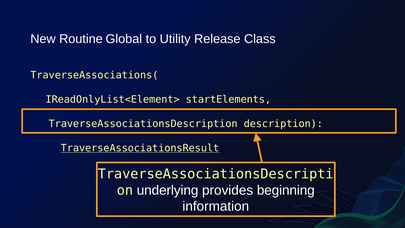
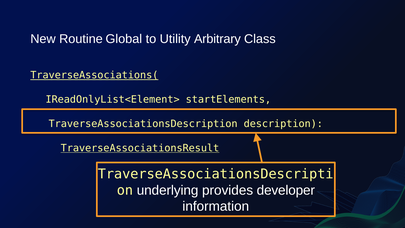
Release: Release -> Arbitrary
TraverseAssociations( underline: none -> present
beginning: beginning -> developer
